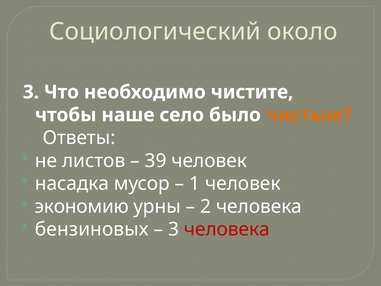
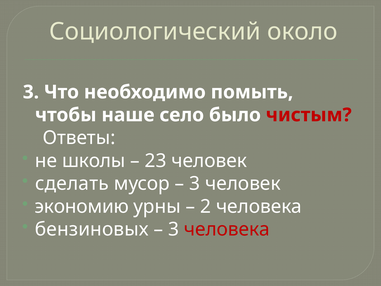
чистите: чистите -> помыть
чистым colour: orange -> red
листов: листов -> школы
39: 39 -> 23
насадка: насадка -> сделать
1 at (195, 183): 1 -> 3
